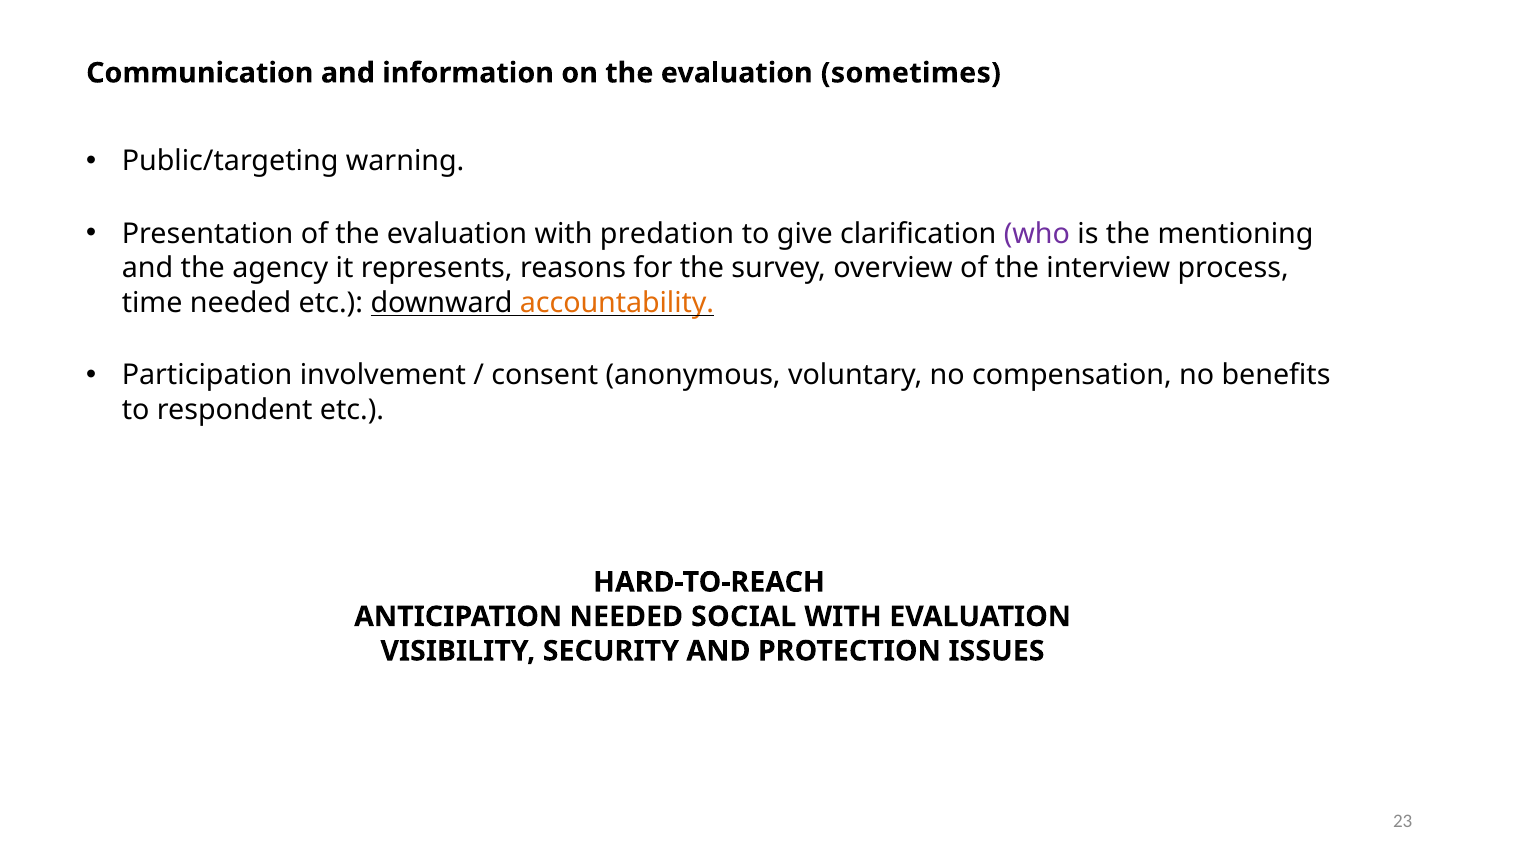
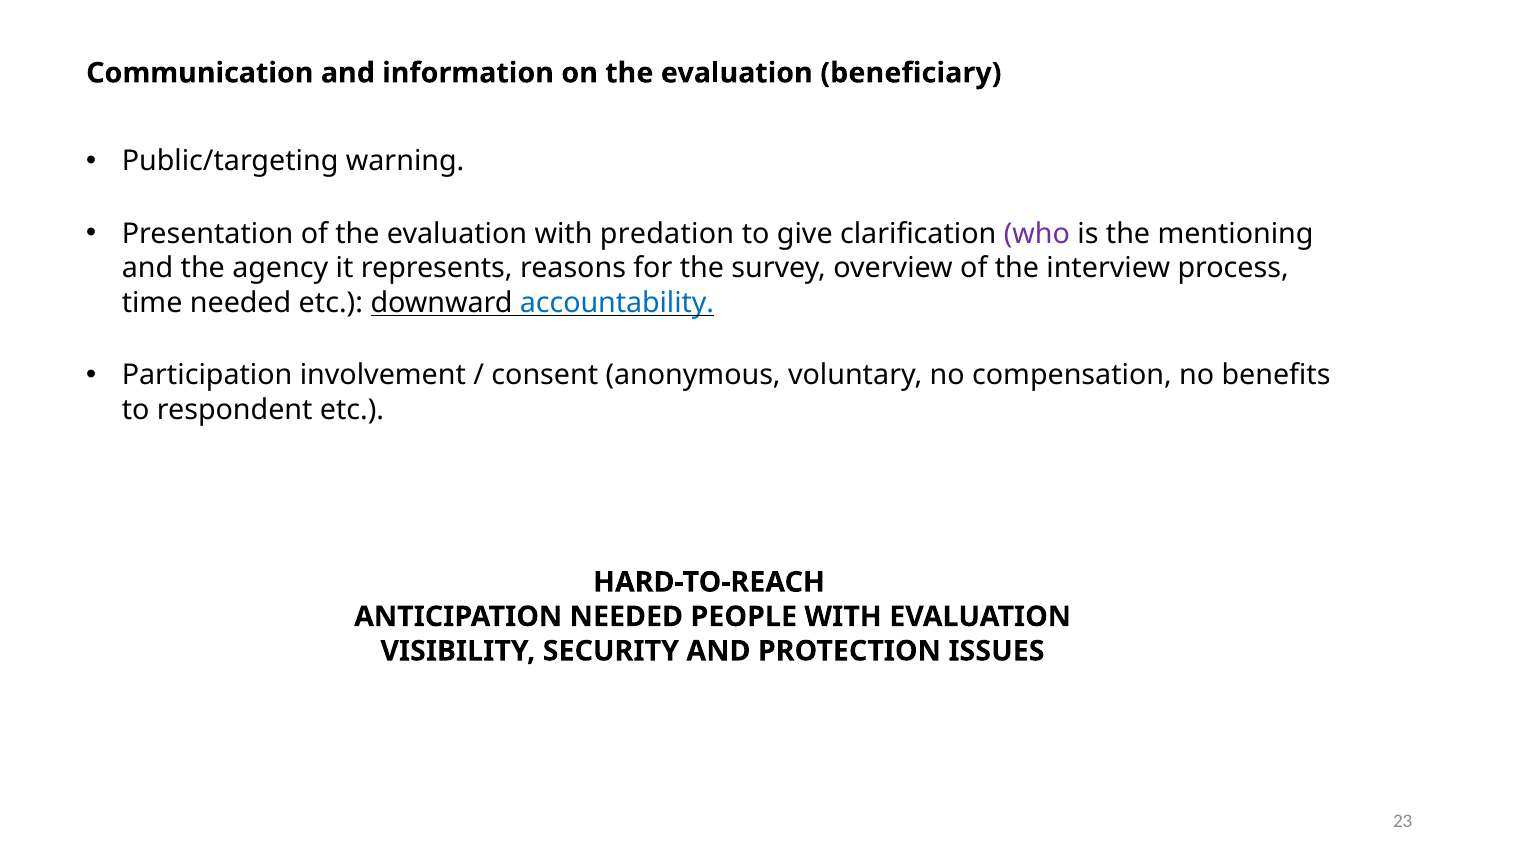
sometimes: sometimes -> beneficiary
accountability colour: orange -> blue
SOCIAL: SOCIAL -> PEOPLE
